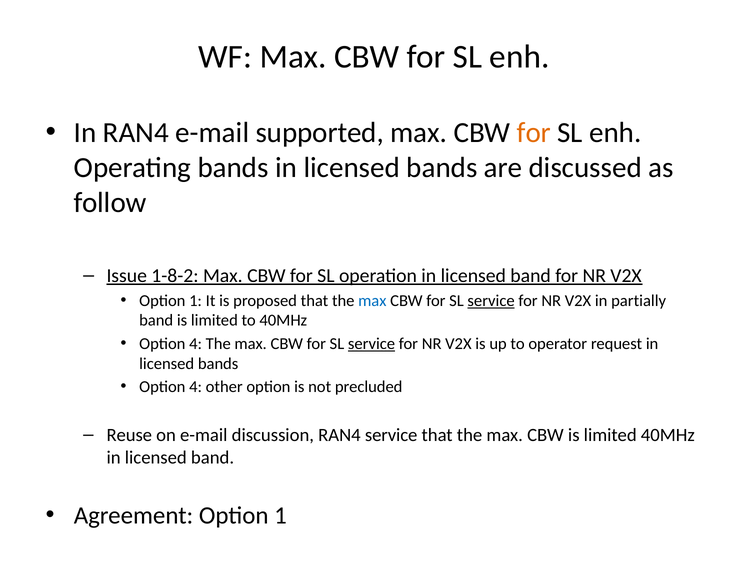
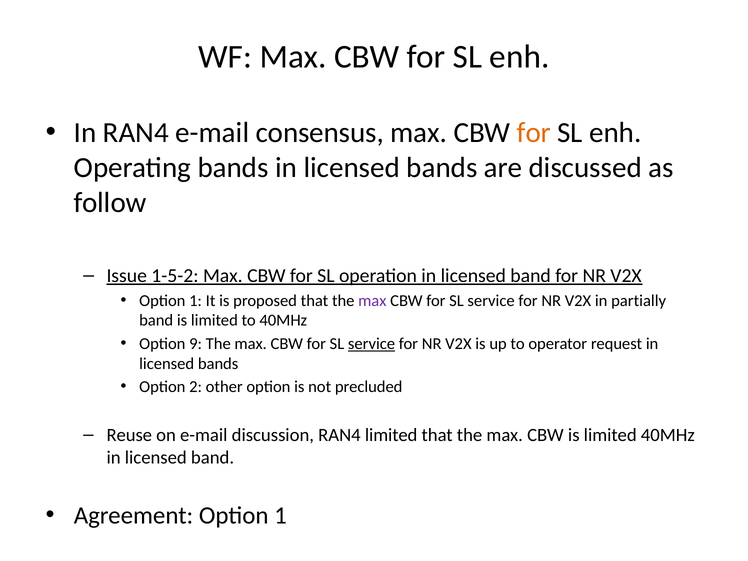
supported: supported -> consensus
1-8-2: 1-8-2 -> 1-5-2
max at (372, 301) colour: blue -> purple
service at (491, 301) underline: present -> none
4 at (196, 344): 4 -> 9
4 at (196, 387): 4 -> 2
RAN4 service: service -> limited
